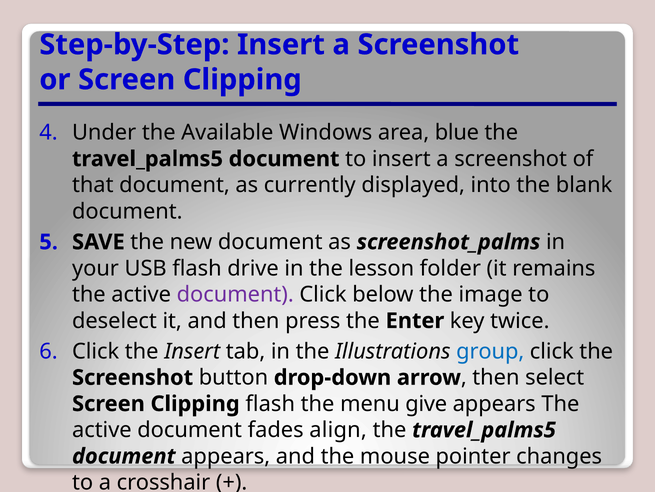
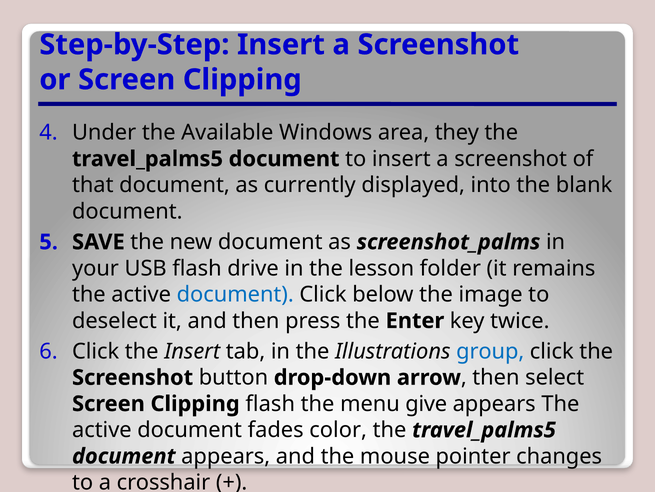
blue: blue -> they
document at (235, 294) colour: purple -> blue
align: align -> color
